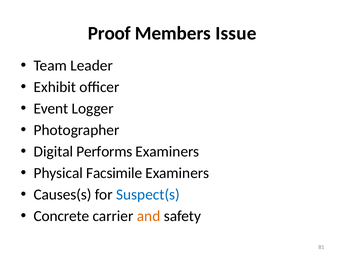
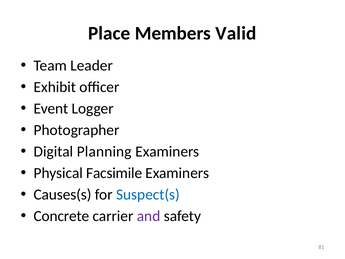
Proof: Proof -> Place
Issue: Issue -> Valid
Performs: Performs -> Planning
and colour: orange -> purple
